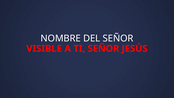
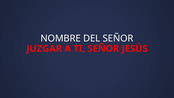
VISIBLE: VISIBLE -> JUZGAR
